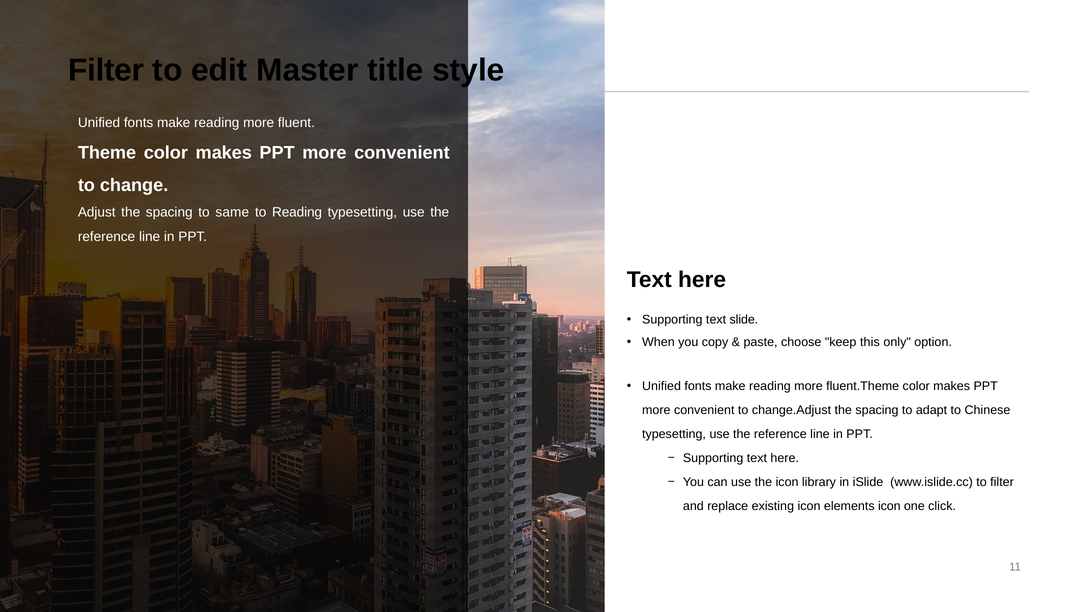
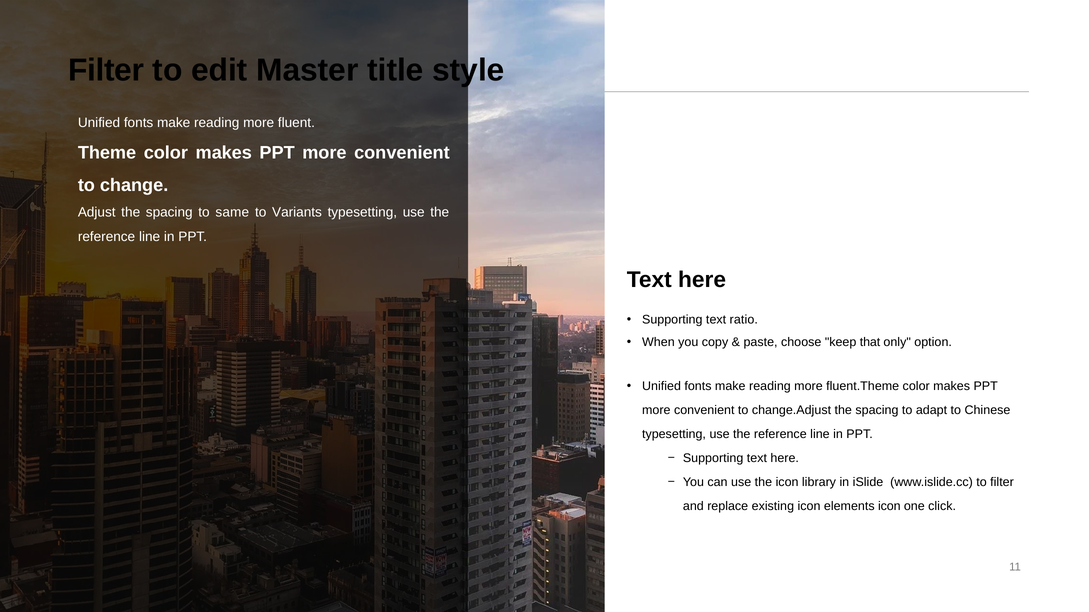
to Reading: Reading -> Variants
slide: slide -> ratio
this: this -> that
